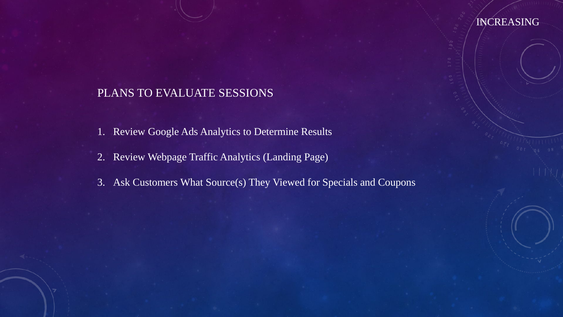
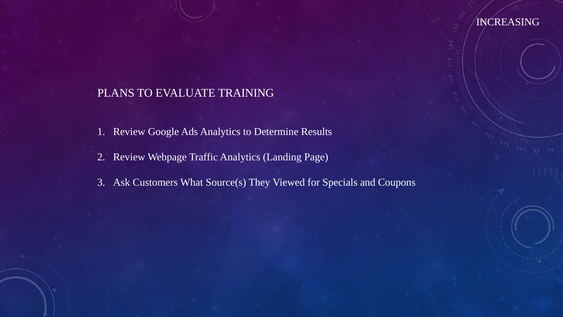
SESSIONS: SESSIONS -> TRAINING
